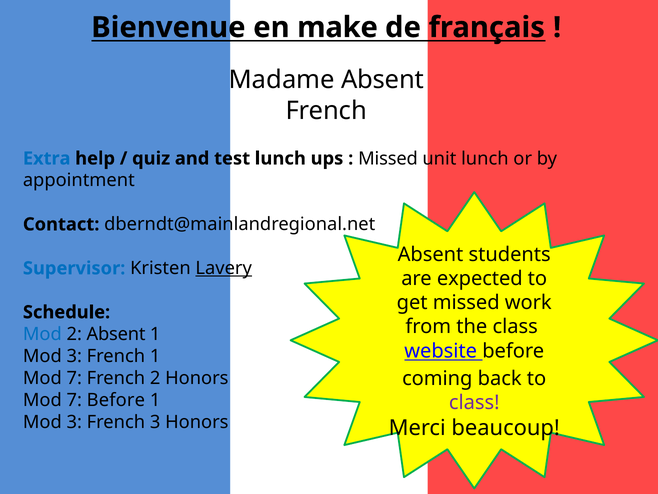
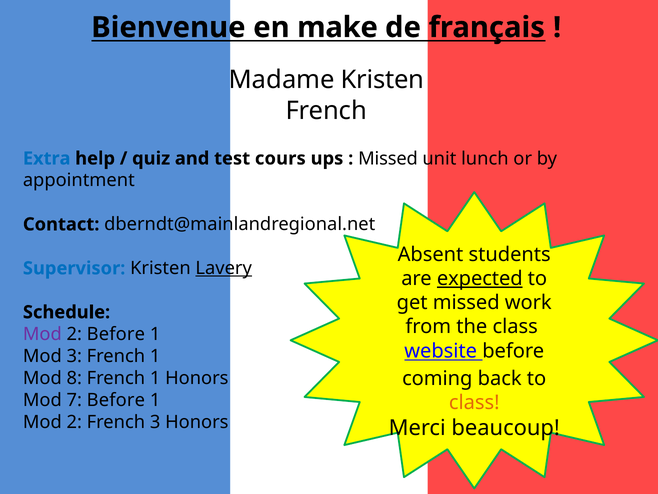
Madame Absent: Absent -> Kristen
test lunch: lunch -> cours
expected underline: none -> present
Mod at (42, 334) colour: blue -> purple
2 Absent: Absent -> Before
7 at (74, 378): 7 -> 8
2 at (155, 378): 2 -> 1
class at (474, 402) colour: purple -> orange
3 at (74, 422): 3 -> 2
